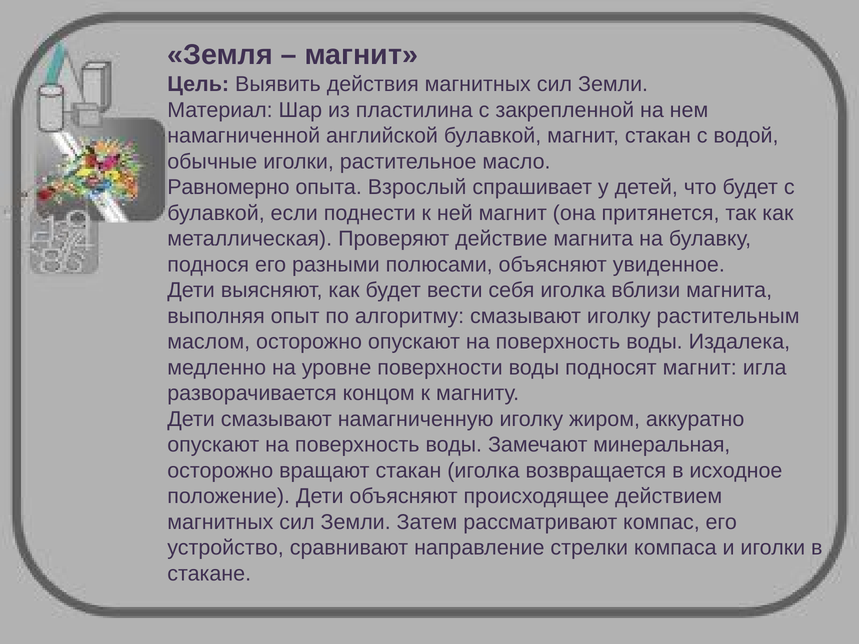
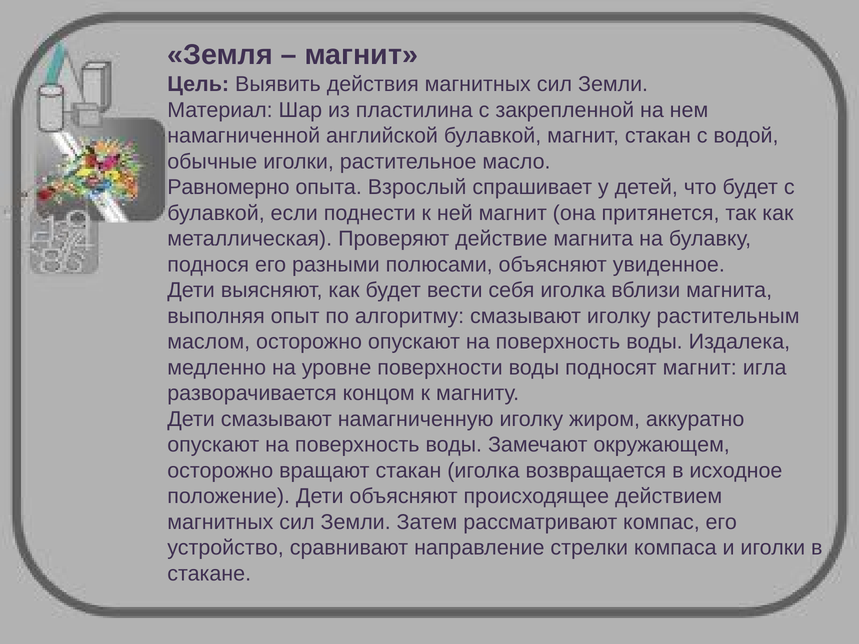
минеральная: минеральная -> окружающем
